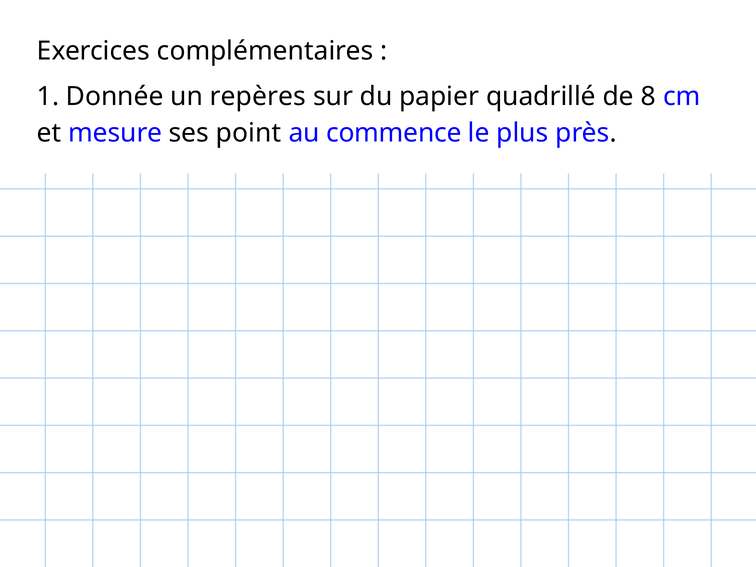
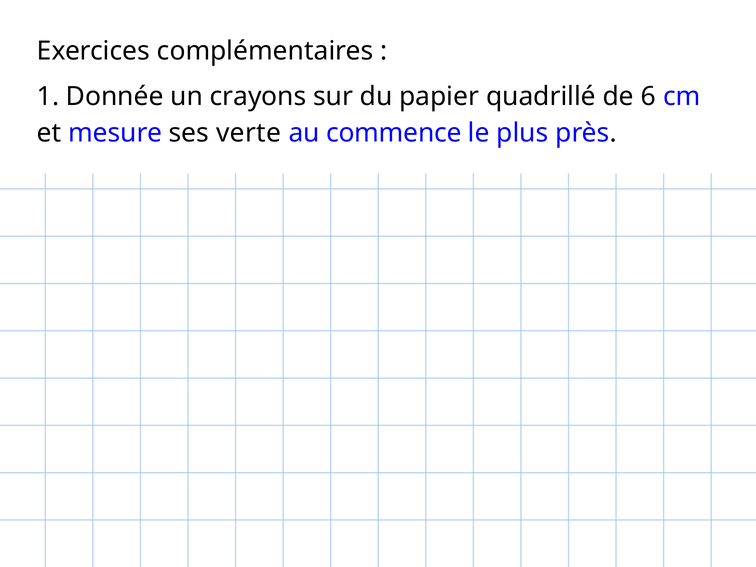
repères: repères -> crayons
8: 8 -> 6
point: point -> verte
